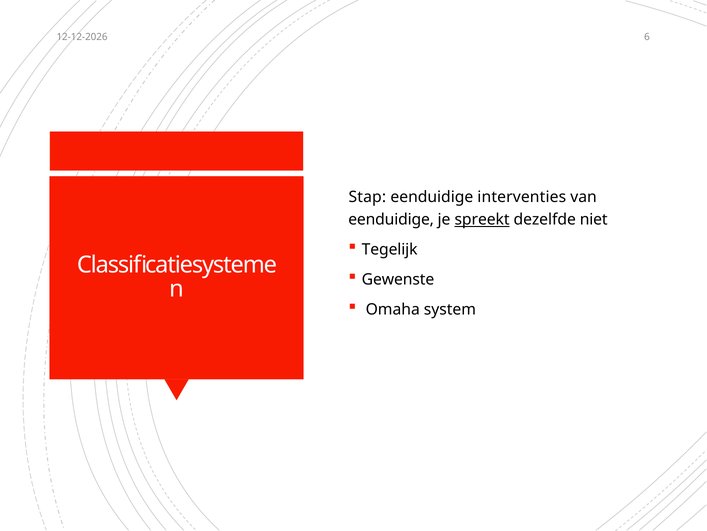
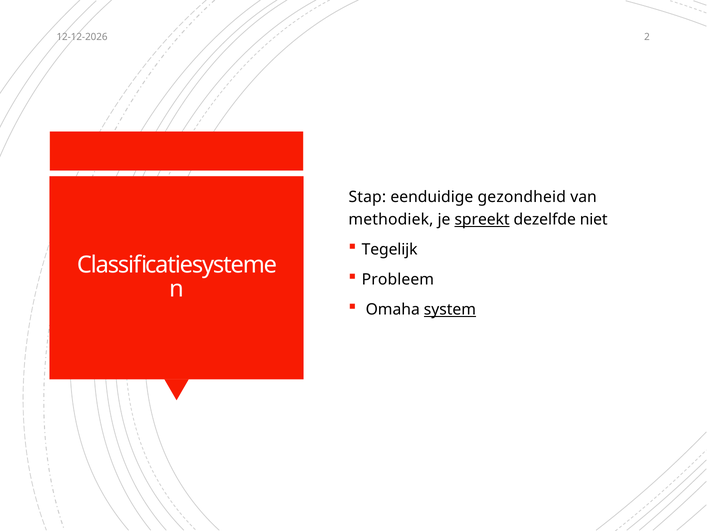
6: 6 -> 2
interventies: interventies -> gezondheid
eenduidige at (391, 219): eenduidige -> methodiek
Gewenste: Gewenste -> Probleem
system underline: none -> present
